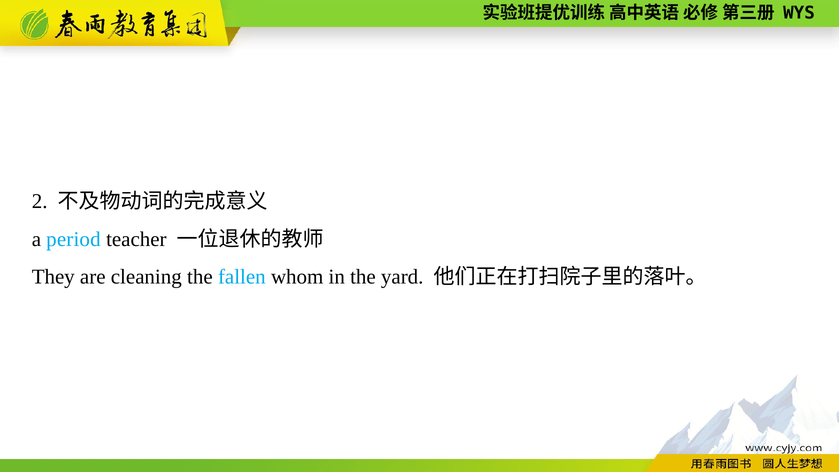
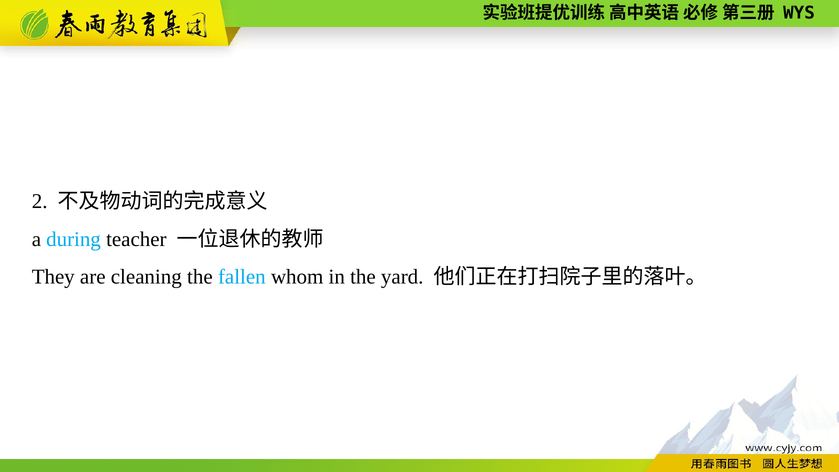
period: period -> during
